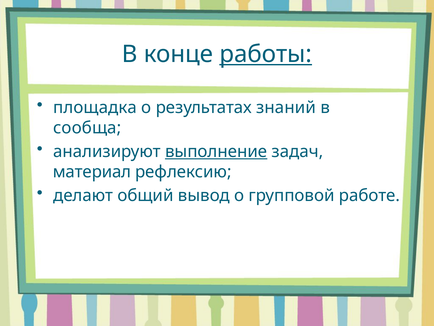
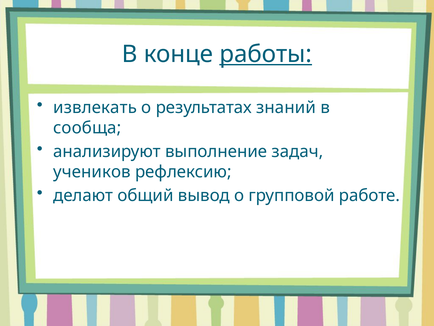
площадка: площадка -> извлекать
выполнение underline: present -> none
материал: материал -> учеников
